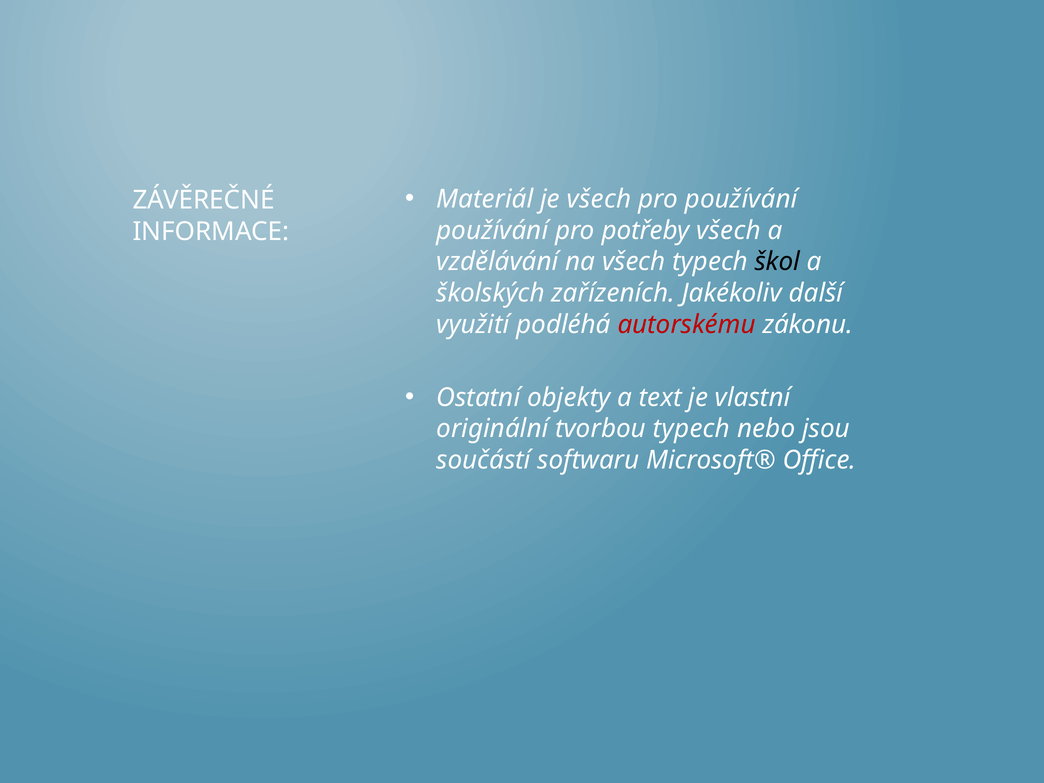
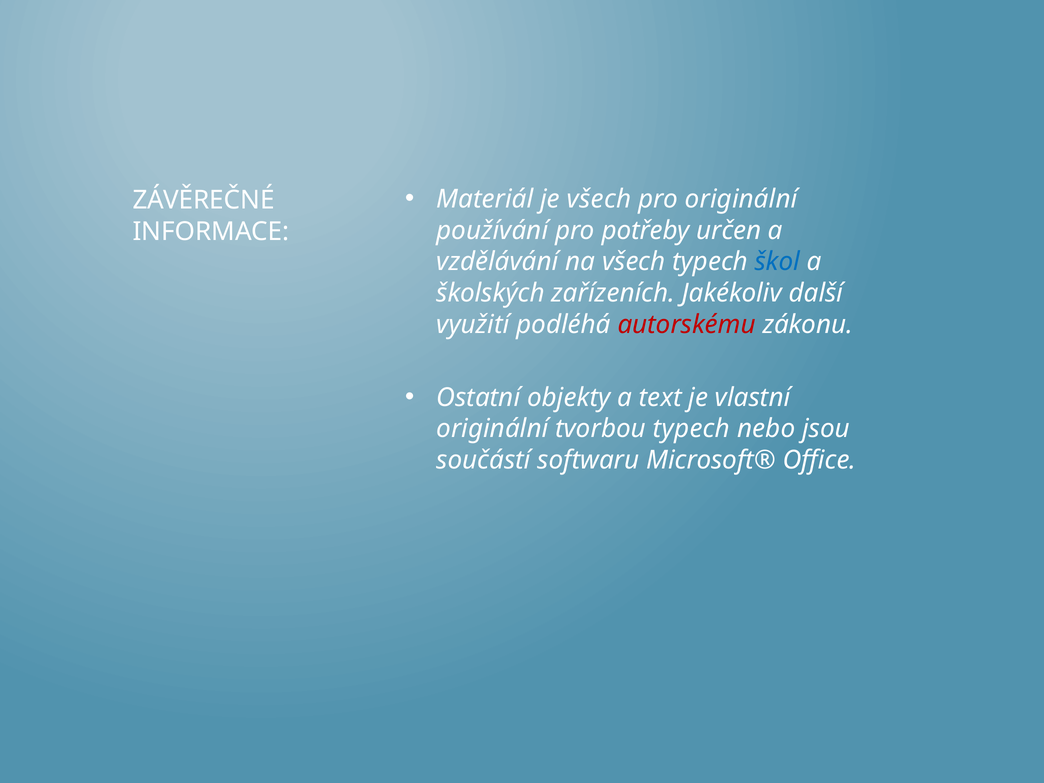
pro používání: používání -> originální
potřeby všech: všech -> určen
škol colour: black -> blue
